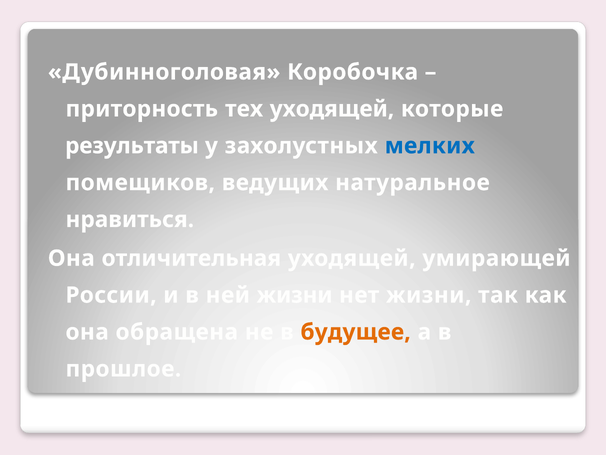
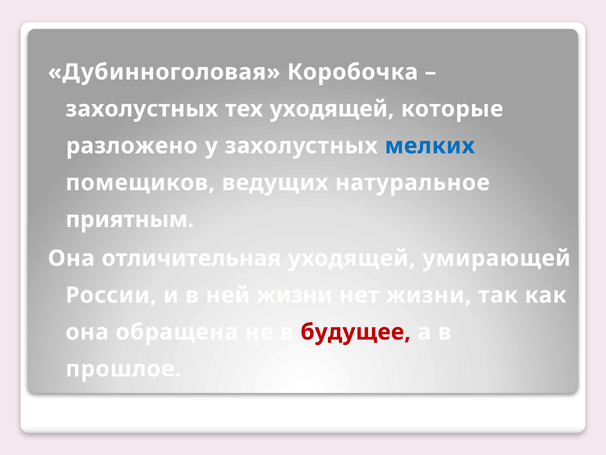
приторность at (142, 109): приторность -> захолустных
результаты: результаты -> разложено
нравиться: нравиться -> приятным
будущее colour: orange -> red
